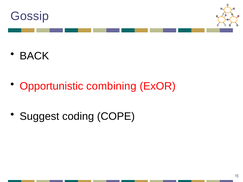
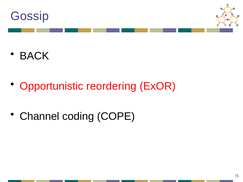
combining: combining -> reordering
Suggest: Suggest -> Channel
